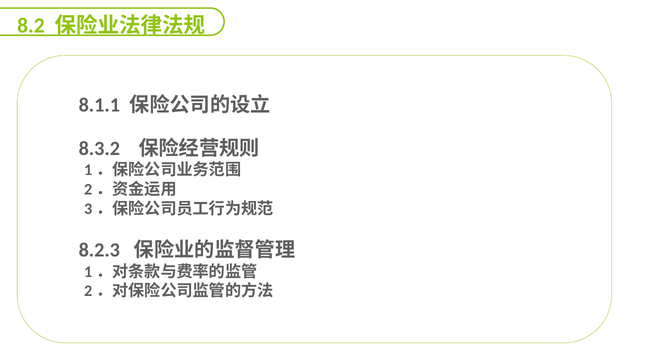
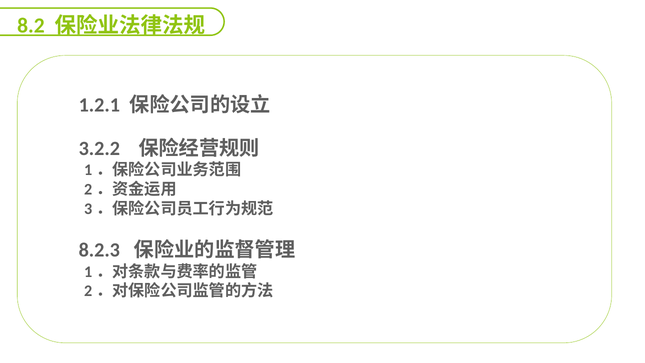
8.1.1: 8.1.1 -> 1.2.1
8.3.2: 8.3.2 -> 3.2.2
